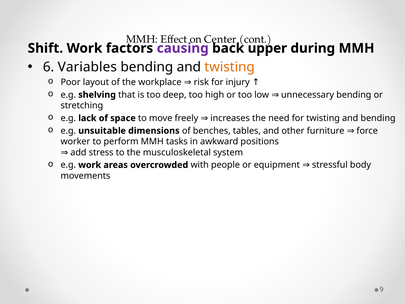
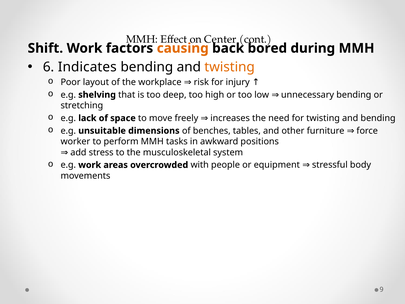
causing colour: purple -> orange
upper: upper -> bored
Variables: Variables -> Indicates
